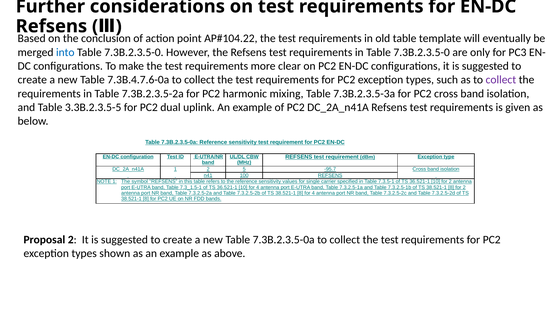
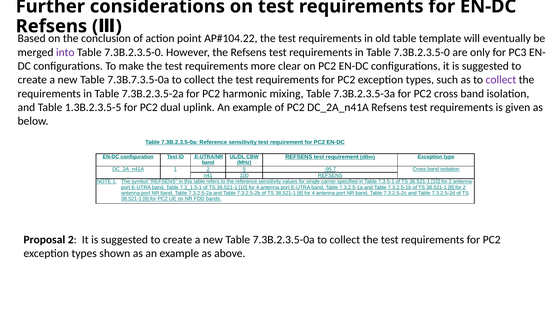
into colour: blue -> purple
7.3B.4.7.6-0a: 7.3B.4.7.6-0a -> 7.3B.7.3.5-0a
3.3B.2.3.5-5: 3.3B.2.3.5-5 -> 1.3B.2.3.5-5
